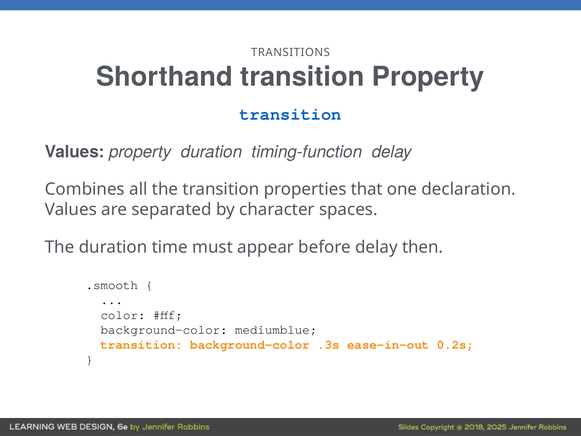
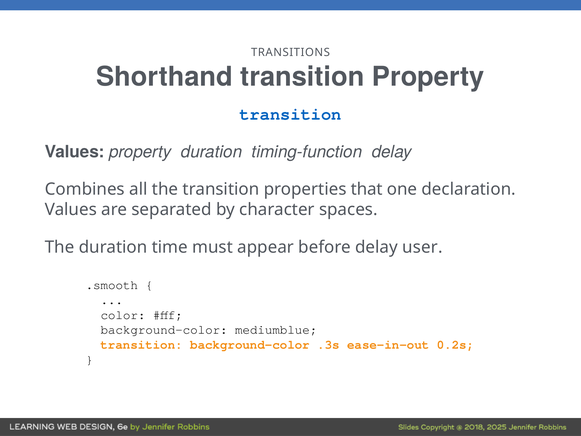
then: then -> user
